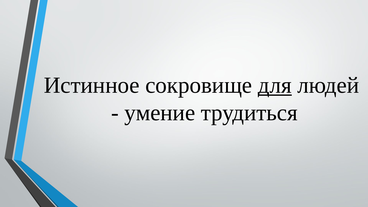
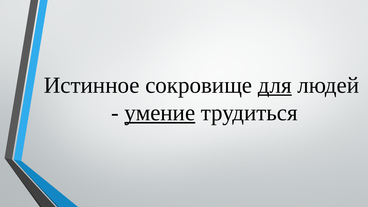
умение underline: none -> present
